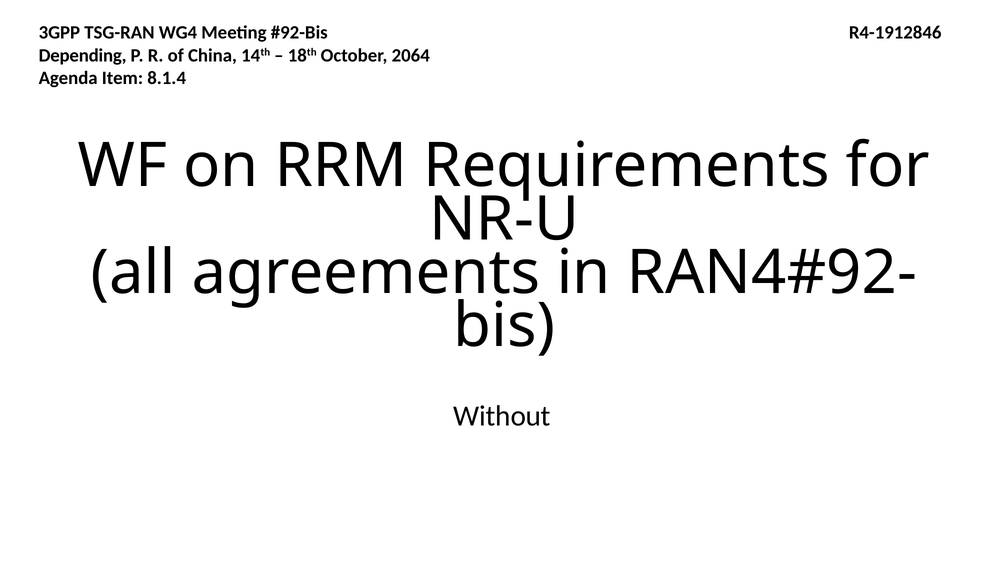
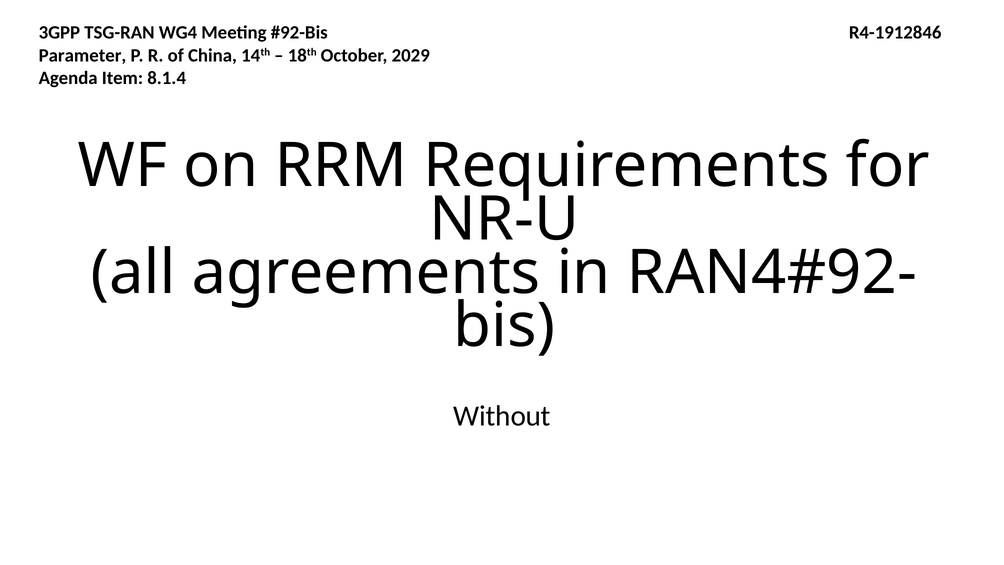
Depending: Depending -> Parameter
2064: 2064 -> 2029
